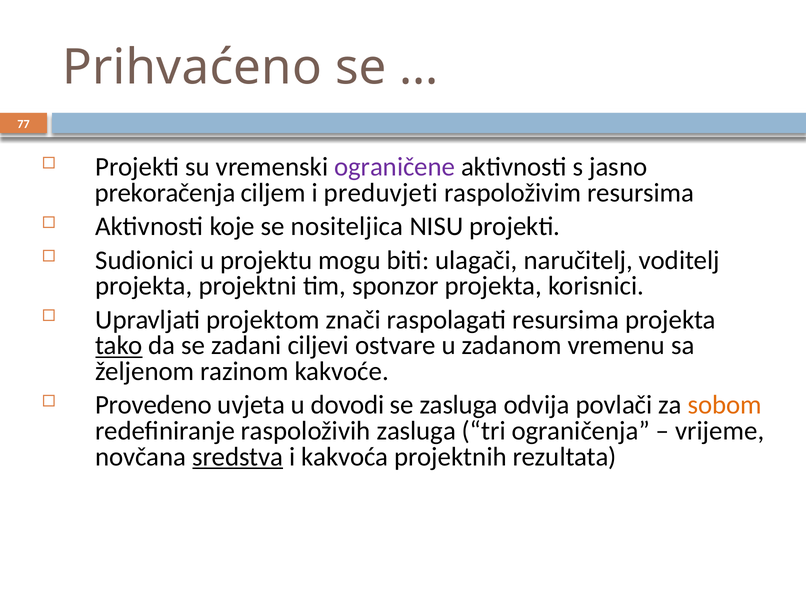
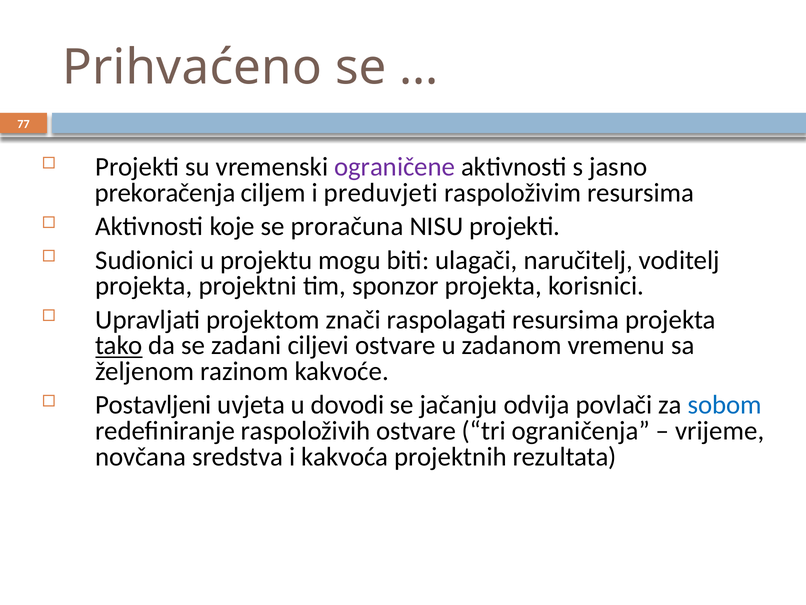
nositeljica: nositeljica -> proračuna
Provedeno: Provedeno -> Postavljeni
se zasluga: zasluga -> jačanju
sobom colour: orange -> blue
raspoloživih zasluga: zasluga -> ostvare
sredstva underline: present -> none
